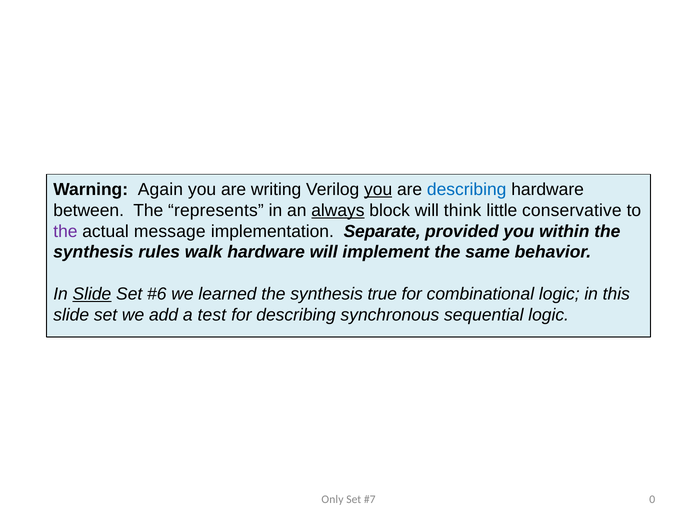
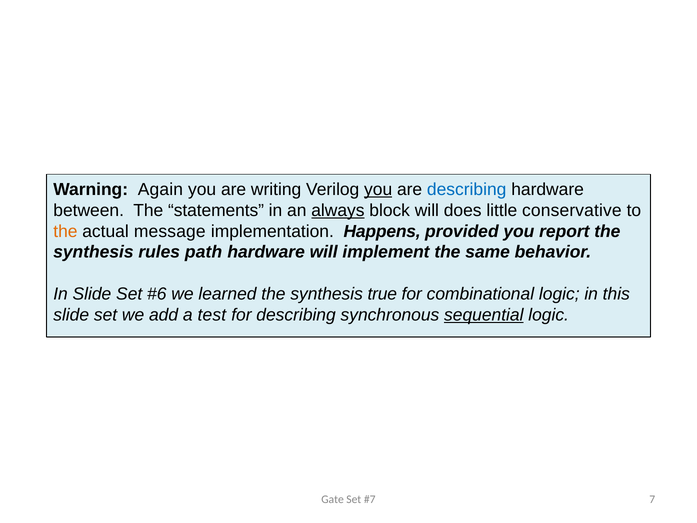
represents: represents -> statements
think: think -> does
the at (65, 231) colour: purple -> orange
Separate: Separate -> Happens
within: within -> report
walk: walk -> path
Slide at (92, 294) underline: present -> none
sequential underline: none -> present
Only: Only -> Gate
0: 0 -> 7
